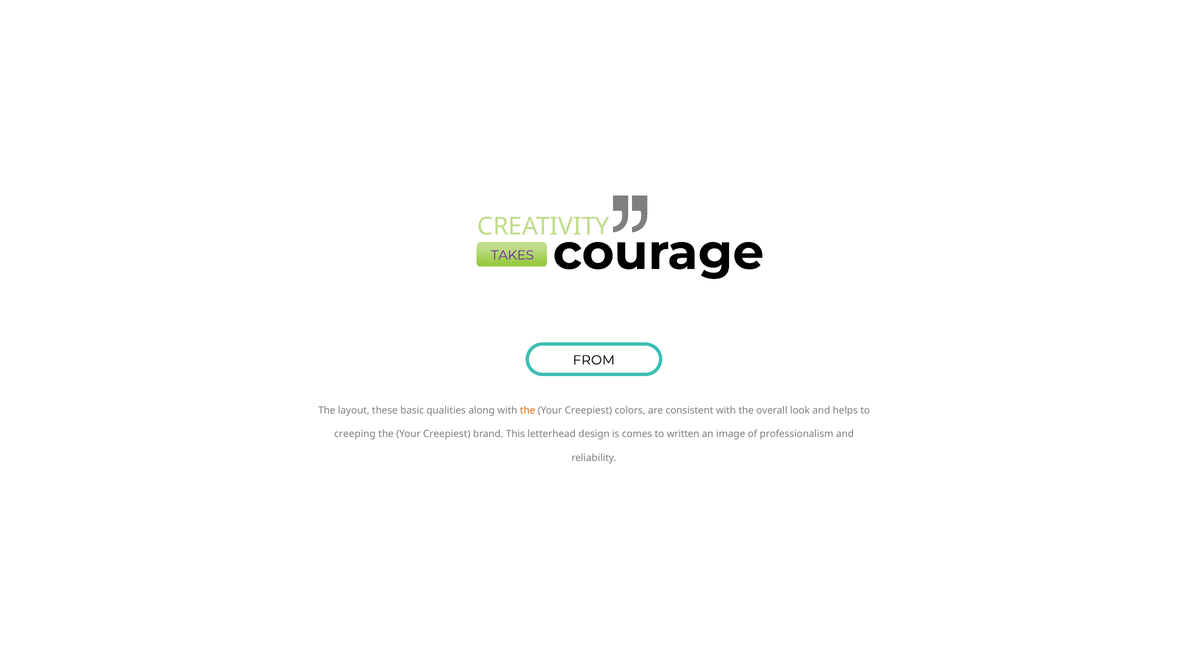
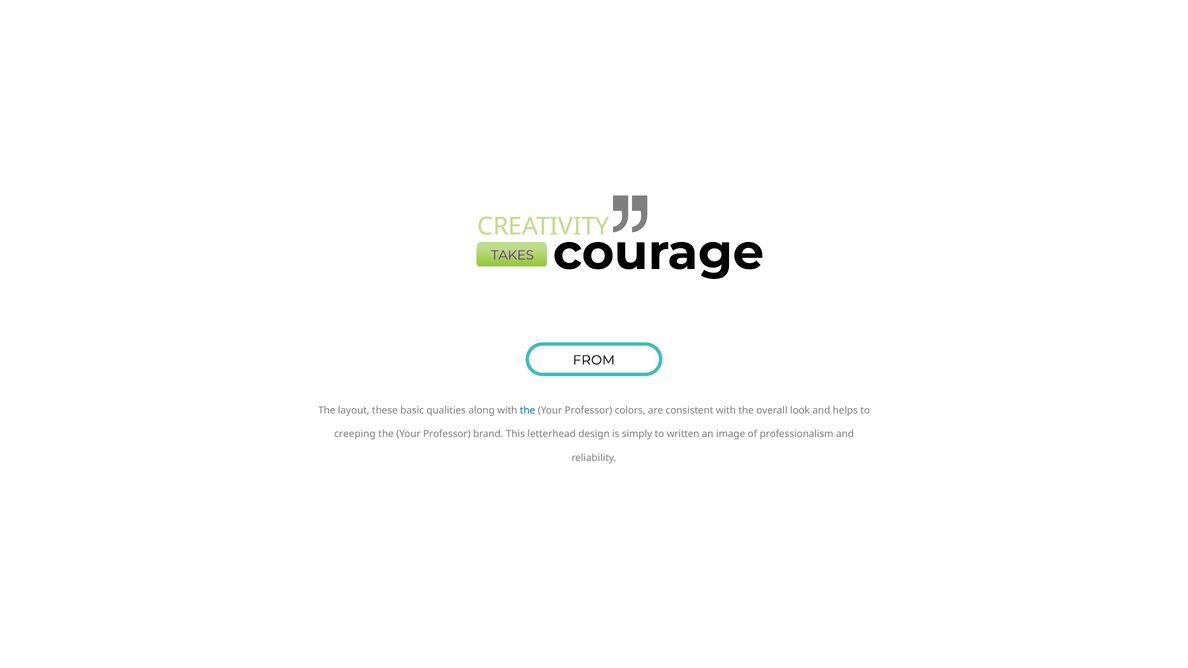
the at (528, 411) colour: orange -> blue
Creepiest at (588, 411): Creepiest -> Professor
Creepiest at (447, 434): Creepiest -> Professor
comes: comes -> simply
